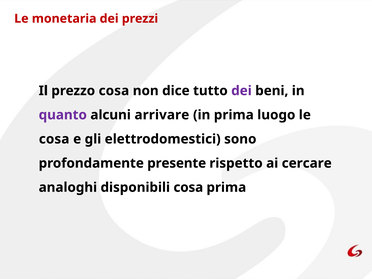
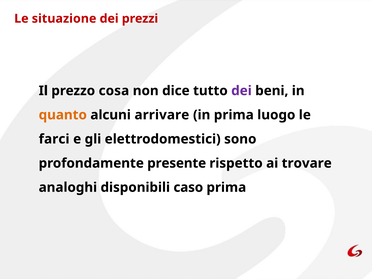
monetaria: monetaria -> situazione
quanto colour: purple -> orange
cosa at (54, 139): cosa -> farci
cercare: cercare -> trovare
disponibili cosa: cosa -> caso
